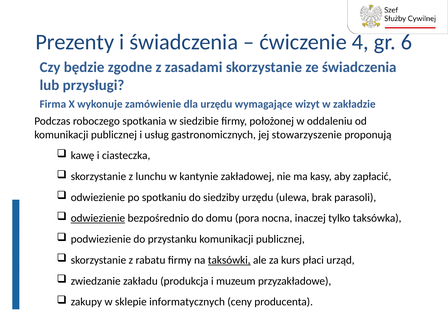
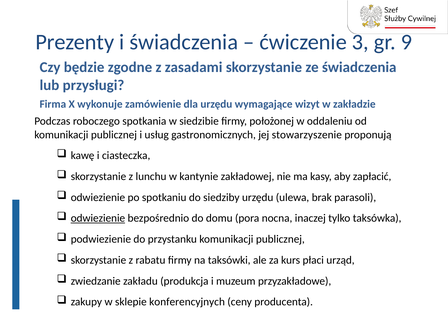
4: 4 -> 3
6: 6 -> 9
taksówki underline: present -> none
informatycznych: informatycznych -> konferencyjnych
